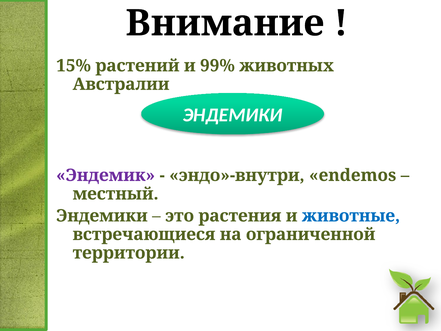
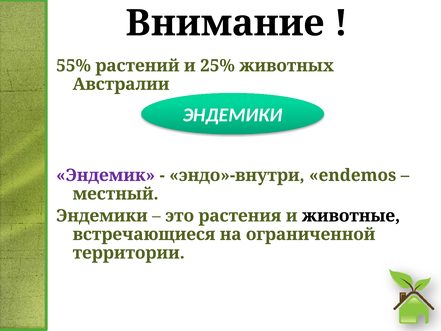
15%: 15% -> 55%
99%: 99% -> 25%
животные colour: blue -> black
